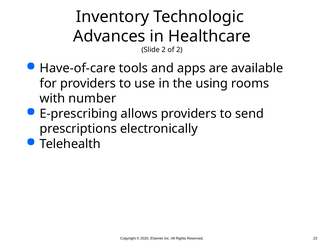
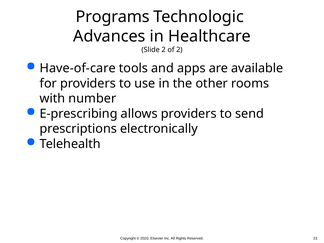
Inventory: Inventory -> Programs
using: using -> other
